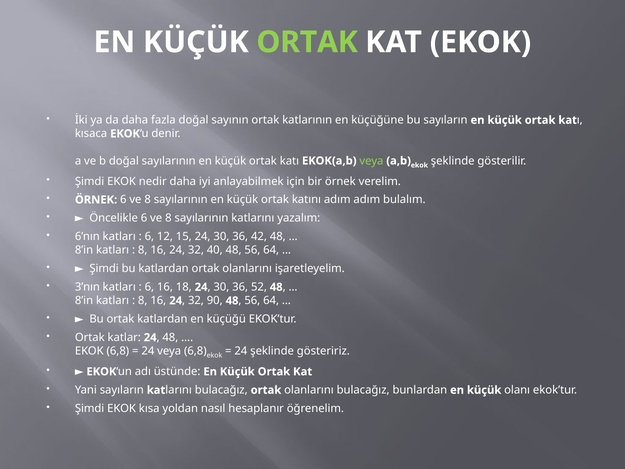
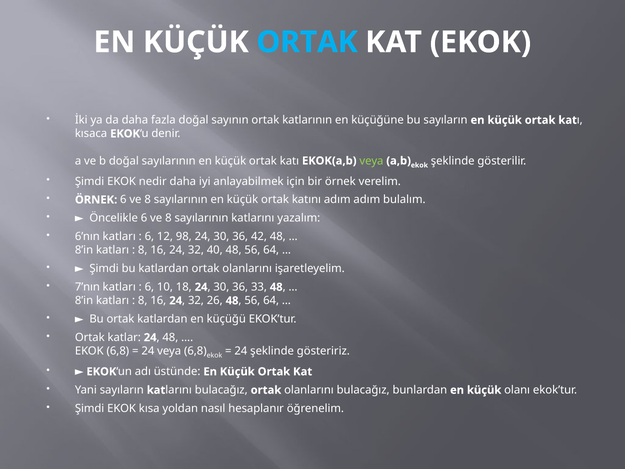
ORTAK at (307, 42) colour: light green -> light blue
15: 15 -> 98
3’nın: 3’nın -> 7’nın
6 16: 16 -> 10
52: 52 -> 33
90: 90 -> 26
